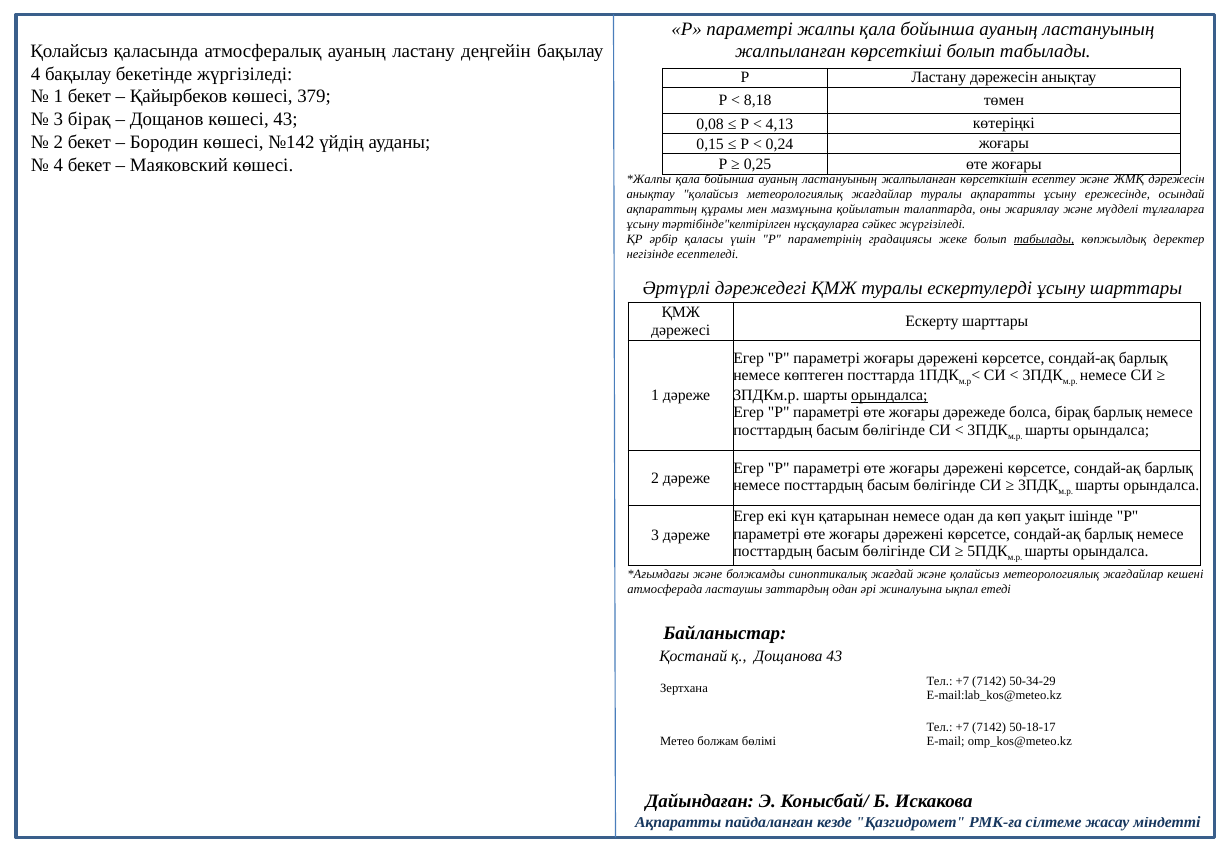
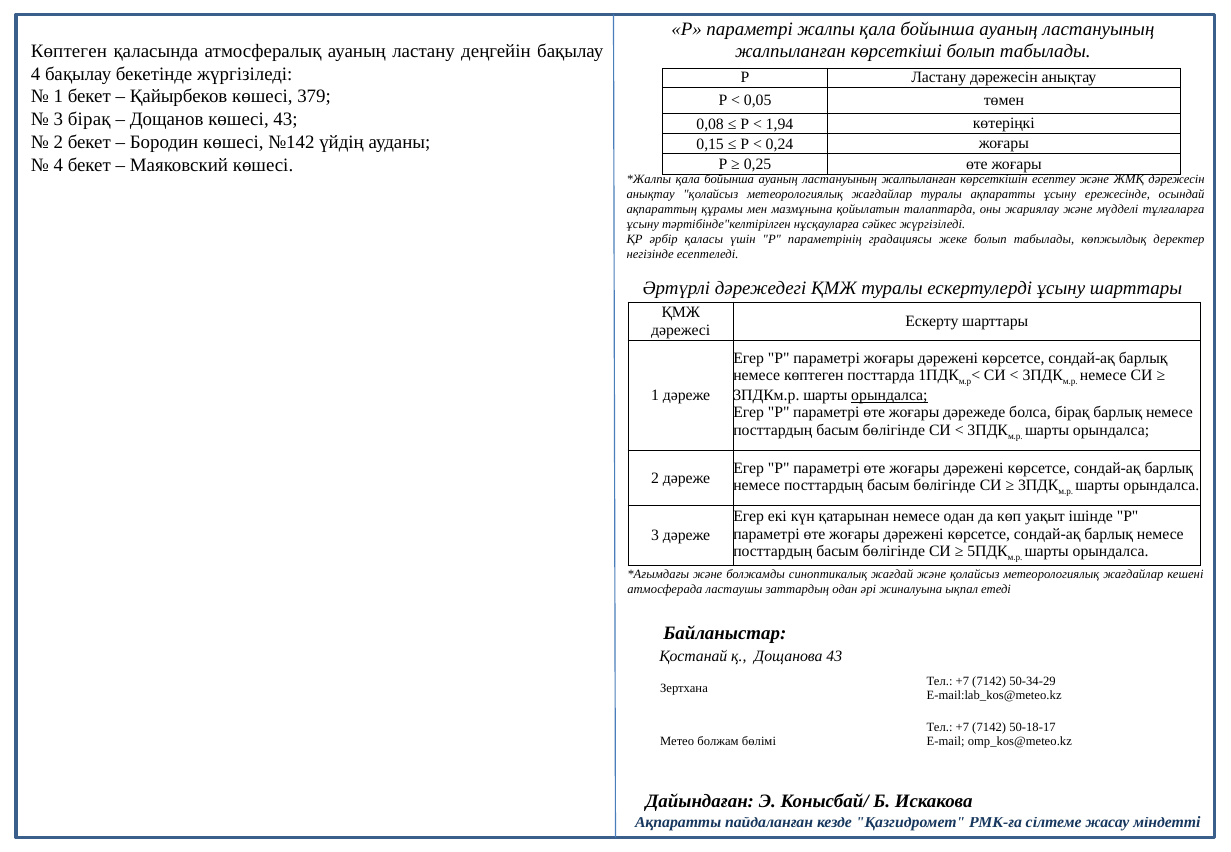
Қолайсыз at (69, 51): Қолайсыз -> Көптеген
8,18: 8,18 -> 0,05
4,13: 4,13 -> 1,94
табылады at (1044, 239) underline: present -> none
